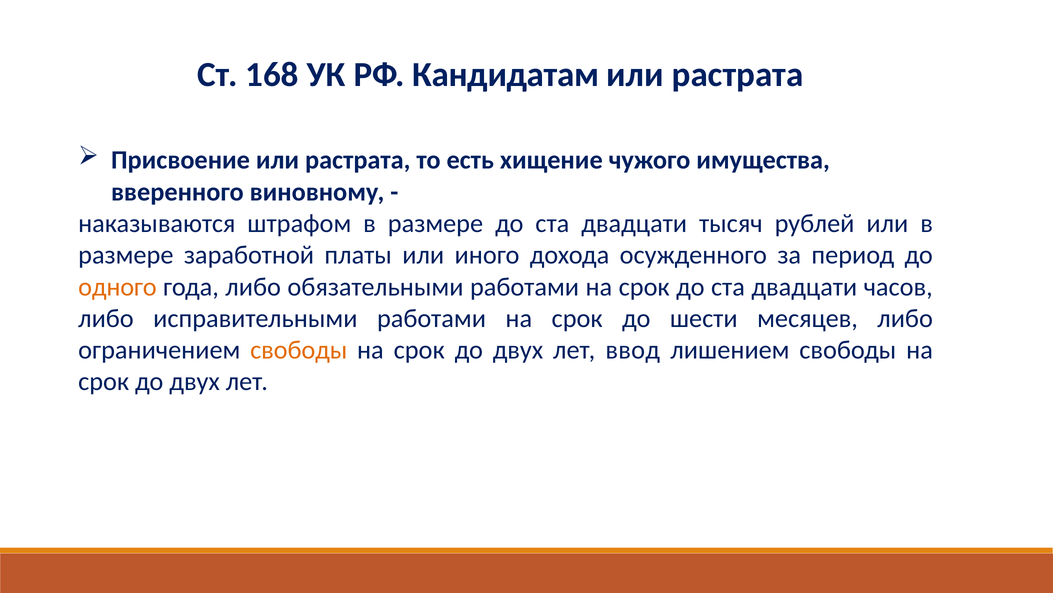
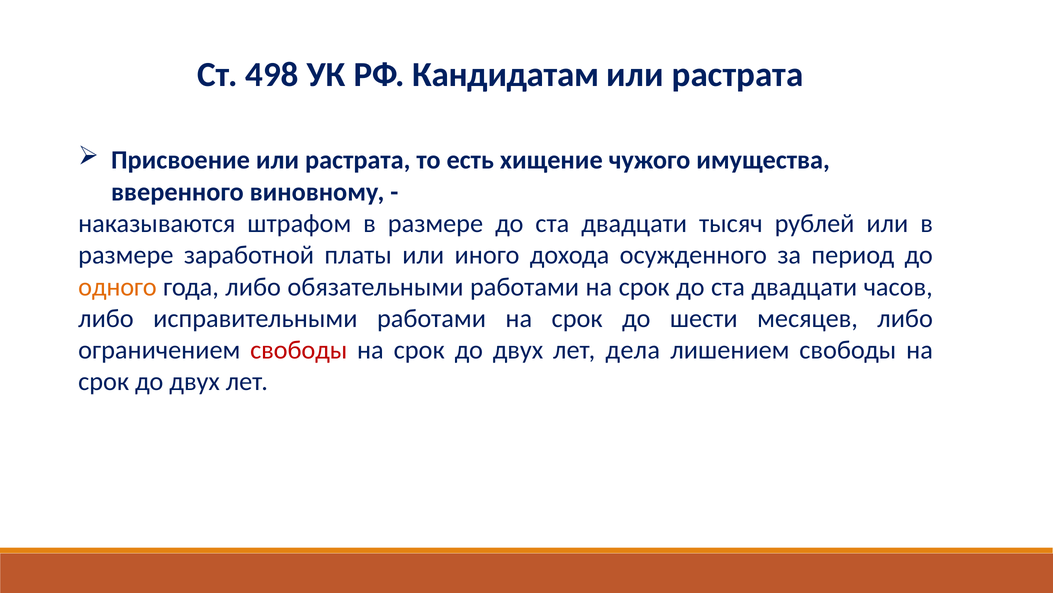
168: 168 -> 498
свободы at (299, 350) colour: orange -> red
ввод: ввод -> дела
